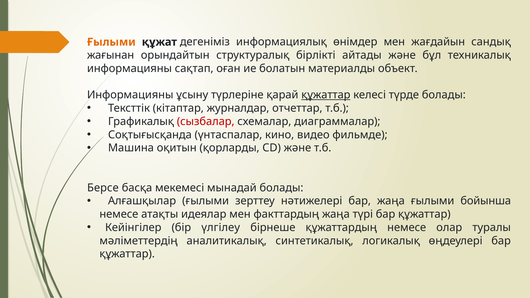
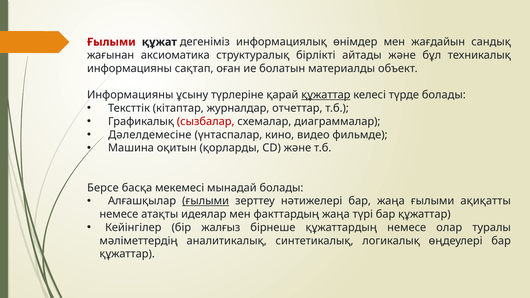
Ғылыми at (111, 42) colour: orange -> red
орындайтын: орындайтын -> аксиоматика
Соқтығысқанда: Соқтығысқанда -> Дәлелдемесіне
ғылыми at (206, 201) underline: none -> present
бойынша: бойынша -> ақиқатты
үлгілеу: үлгілеу -> жалғыз
